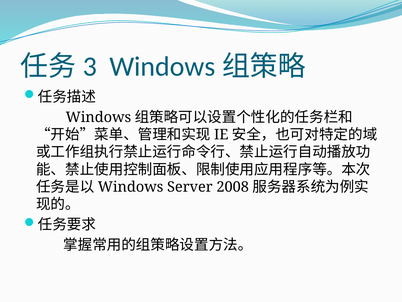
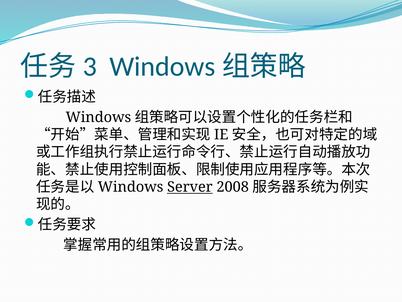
Server underline: none -> present
